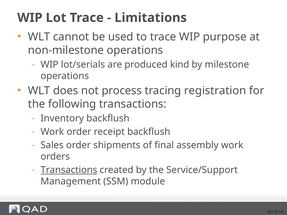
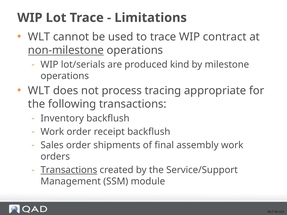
purpose: purpose -> contract
non-milestone underline: none -> present
registration: registration -> appropriate
